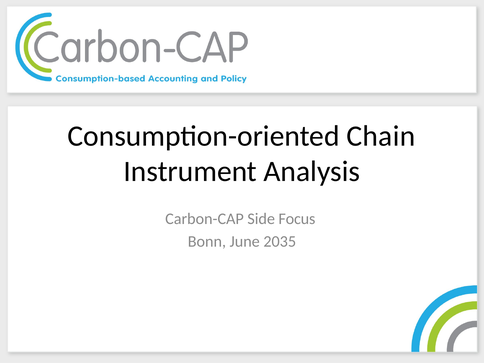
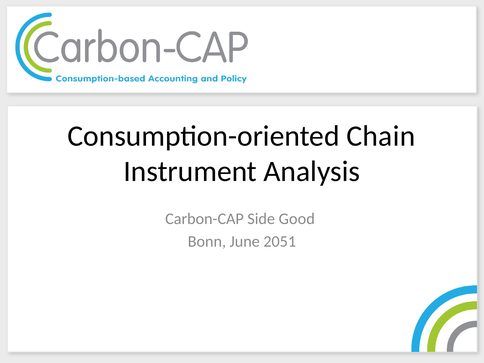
Focus: Focus -> Good
2035: 2035 -> 2051
